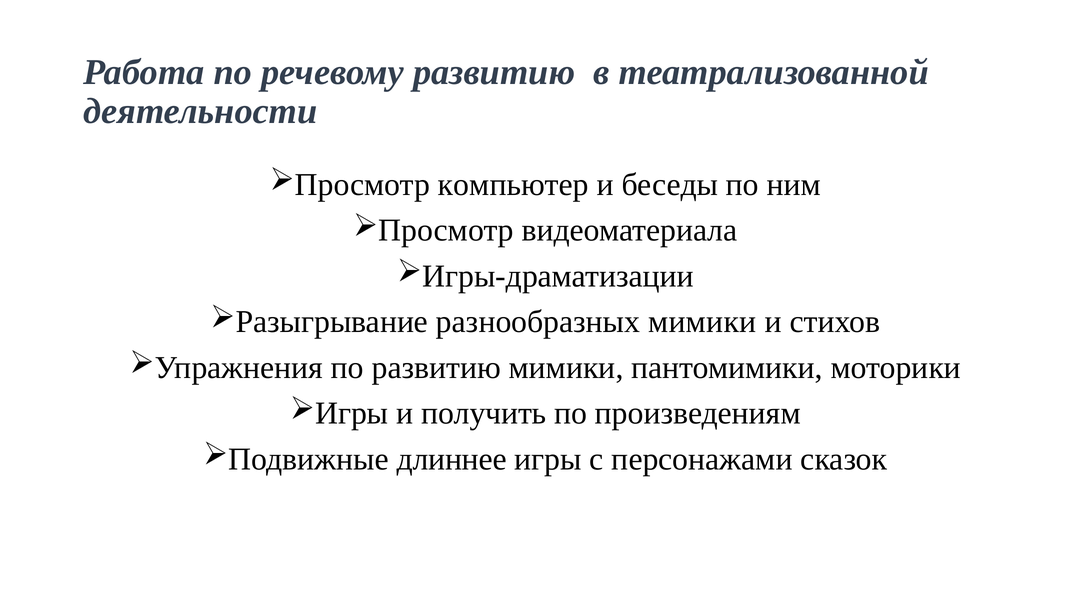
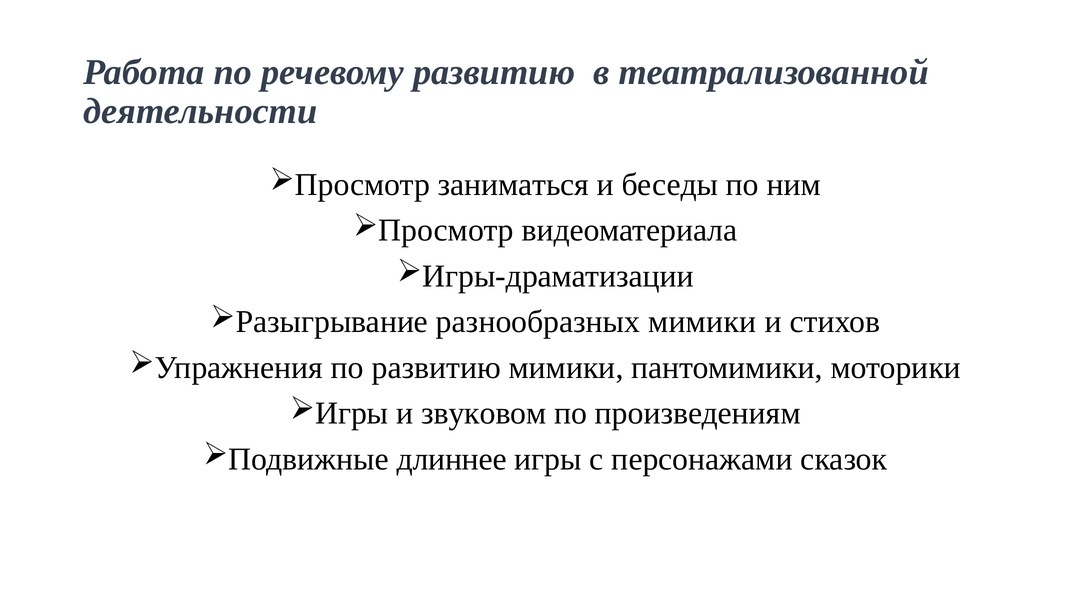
компьютер: компьютер -> заниматься
получить: получить -> звуковом
